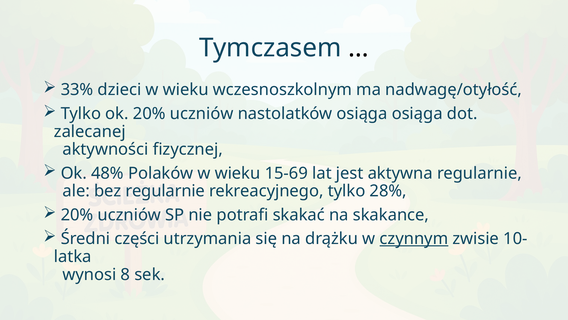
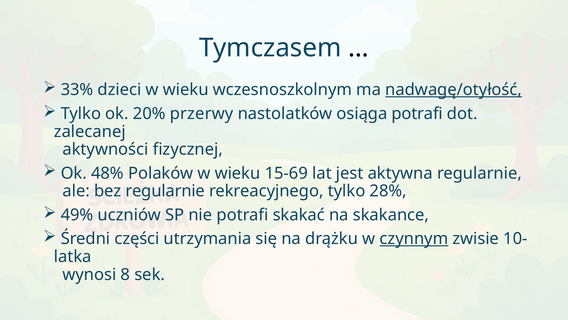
nadwagę/otyłość underline: none -> present
ok 20% uczniów: uczniów -> przerwy
osiąga osiąga: osiąga -> potrafi
20% at (77, 215): 20% -> 49%
